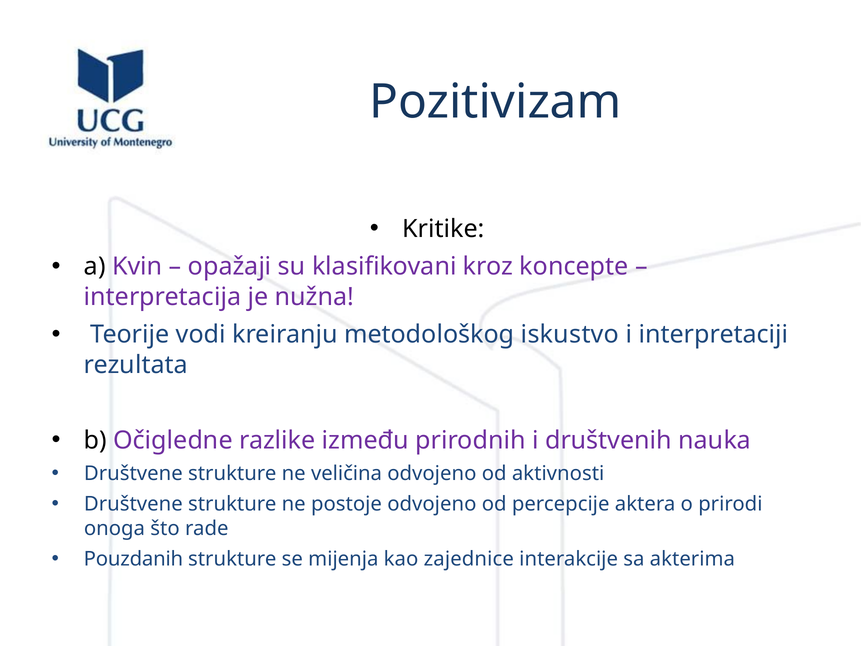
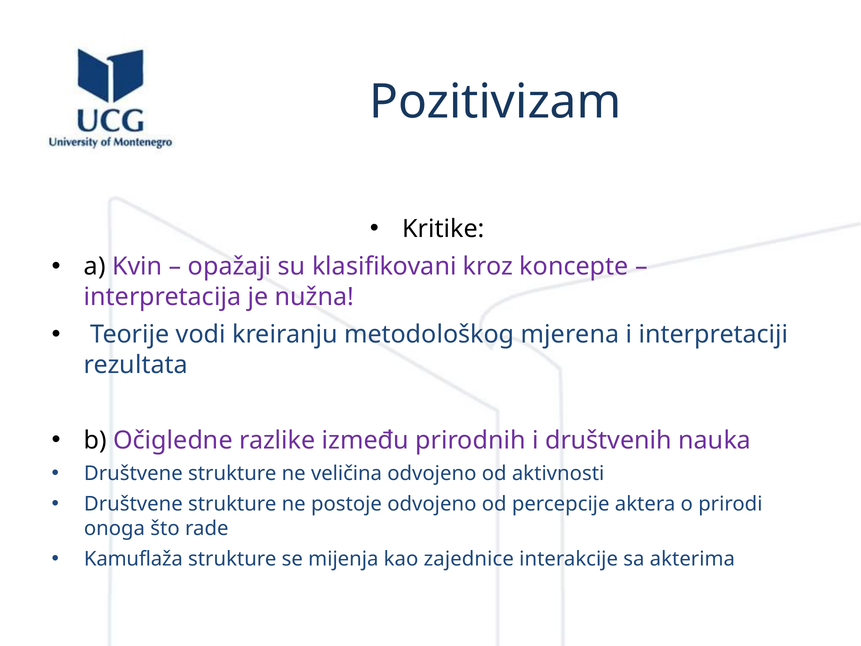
iskustvo: iskustvo -> mjerena
Pouzdanih: Pouzdanih -> Kamuflaža
